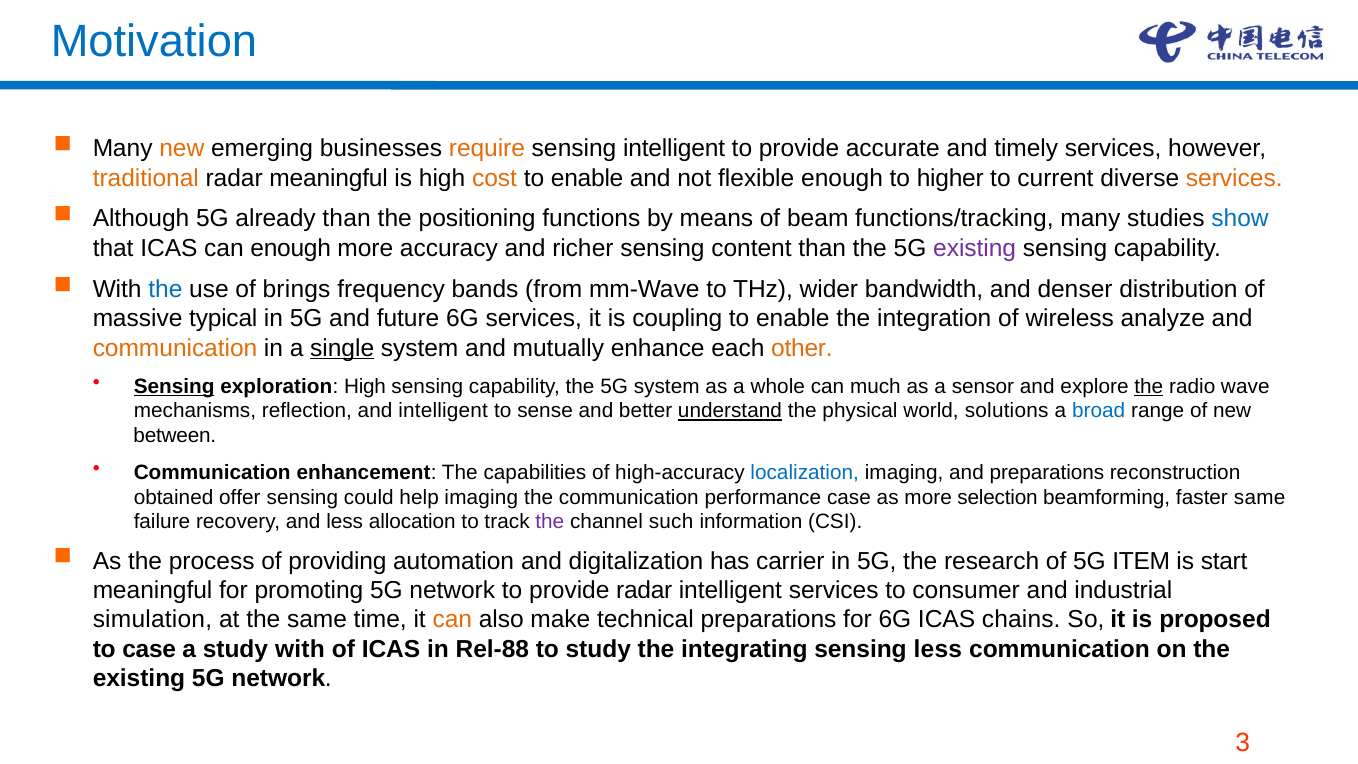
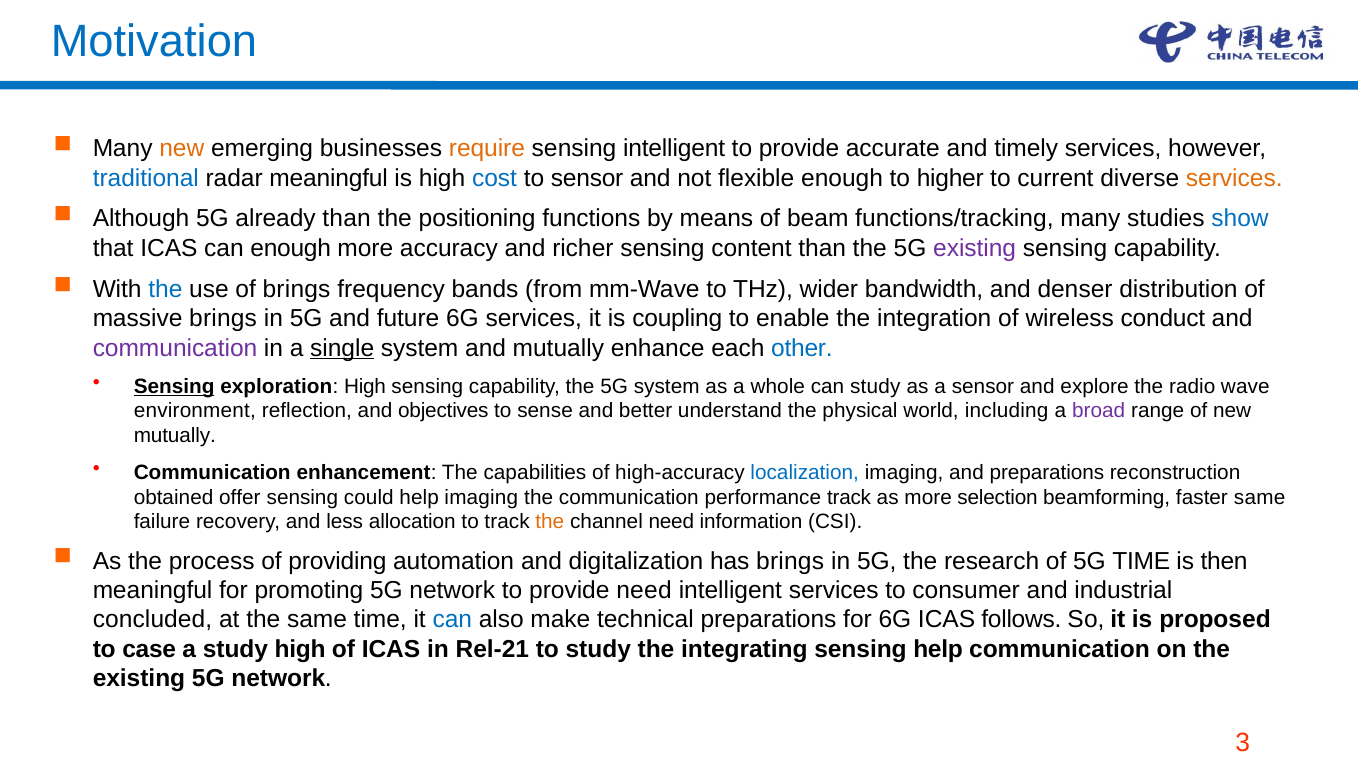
traditional colour: orange -> blue
cost colour: orange -> blue
enable at (587, 178): enable -> sensor
massive typical: typical -> brings
analyze: analyze -> conduct
communication at (175, 348) colour: orange -> purple
other colour: orange -> blue
can much: much -> study
the at (1149, 386) underline: present -> none
mechanisms: mechanisms -> environment
and intelligent: intelligent -> objectives
understand underline: present -> none
solutions: solutions -> including
broad colour: blue -> purple
between at (175, 436): between -> mutually
performance case: case -> track
the at (550, 522) colour: purple -> orange
channel such: such -> need
has carrier: carrier -> brings
5G ITEM: ITEM -> TIME
start: start -> then
provide radar: radar -> need
simulation: simulation -> concluded
can at (452, 620) colour: orange -> blue
chains: chains -> follows
study with: with -> high
Rel-88: Rel-88 -> Rel-21
sensing less: less -> help
